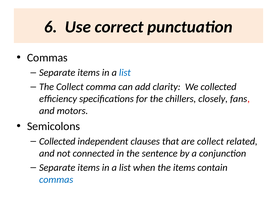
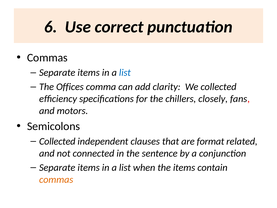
The Collect: Collect -> Offices
are collect: collect -> format
commas at (56, 179) colour: blue -> orange
